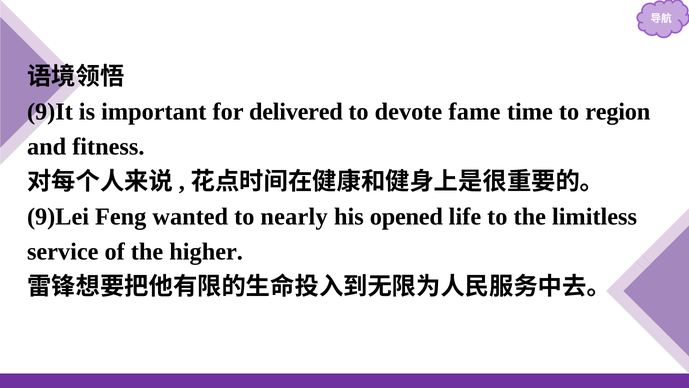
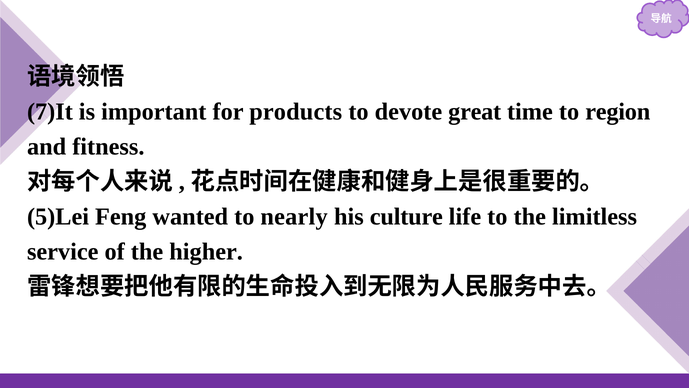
9)It: 9)It -> 7)It
delivered: delivered -> products
fame: fame -> great
9)Lei: 9)Lei -> 5)Lei
opened: opened -> culture
